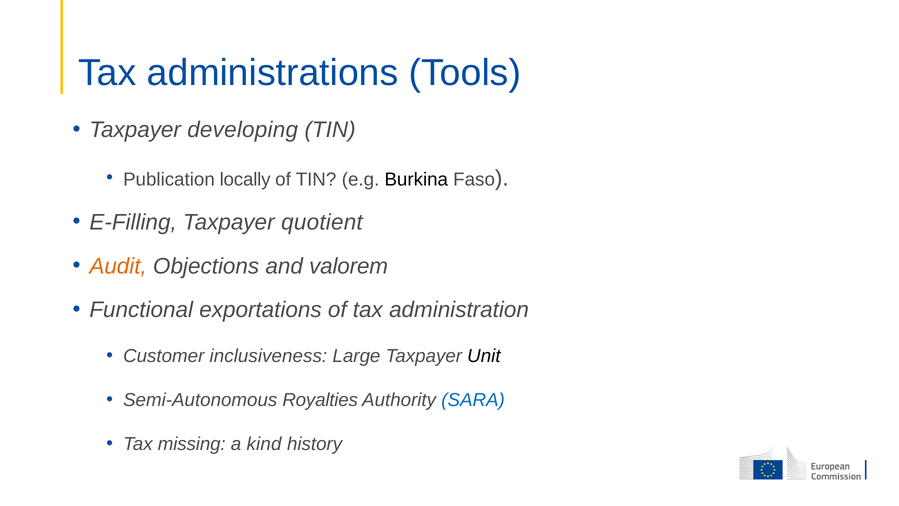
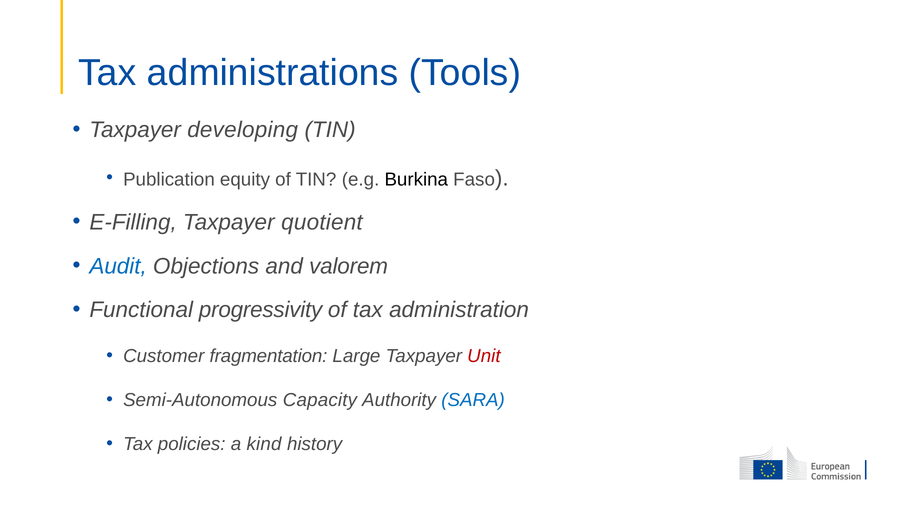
locally: locally -> equity
Audit colour: orange -> blue
exportations: exportations -> progressivity
inclusiveness: inclusiveness -> fragmentation
Unit colour: black -> red
Royalties: Royalties -> Capacity
missing: missing -> policies
